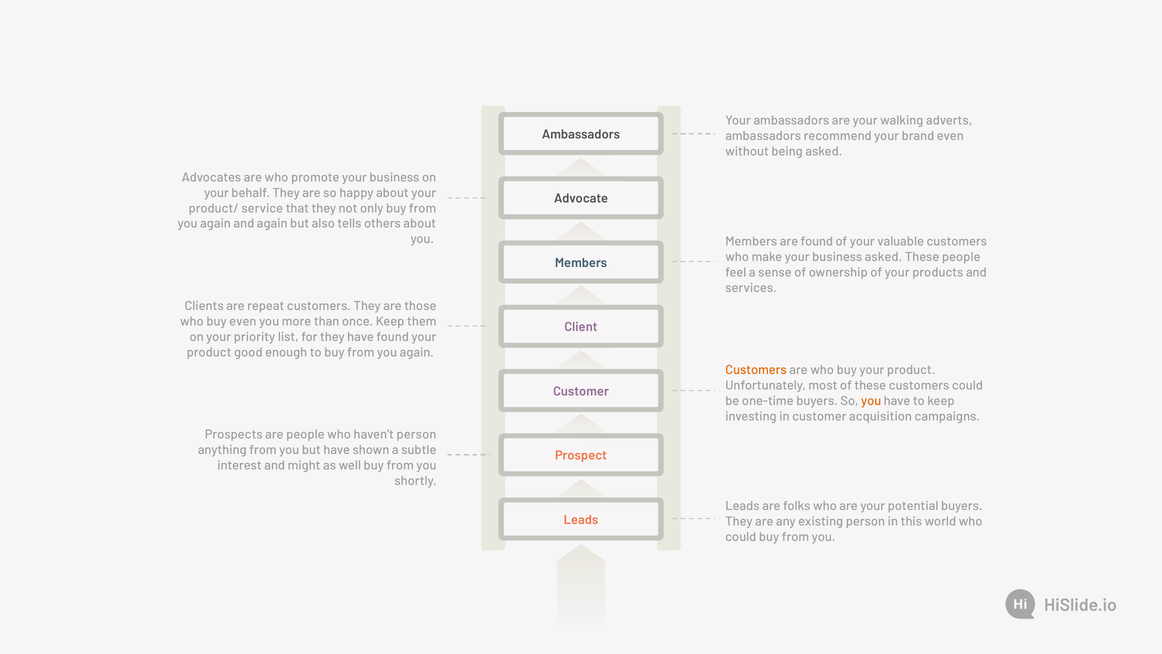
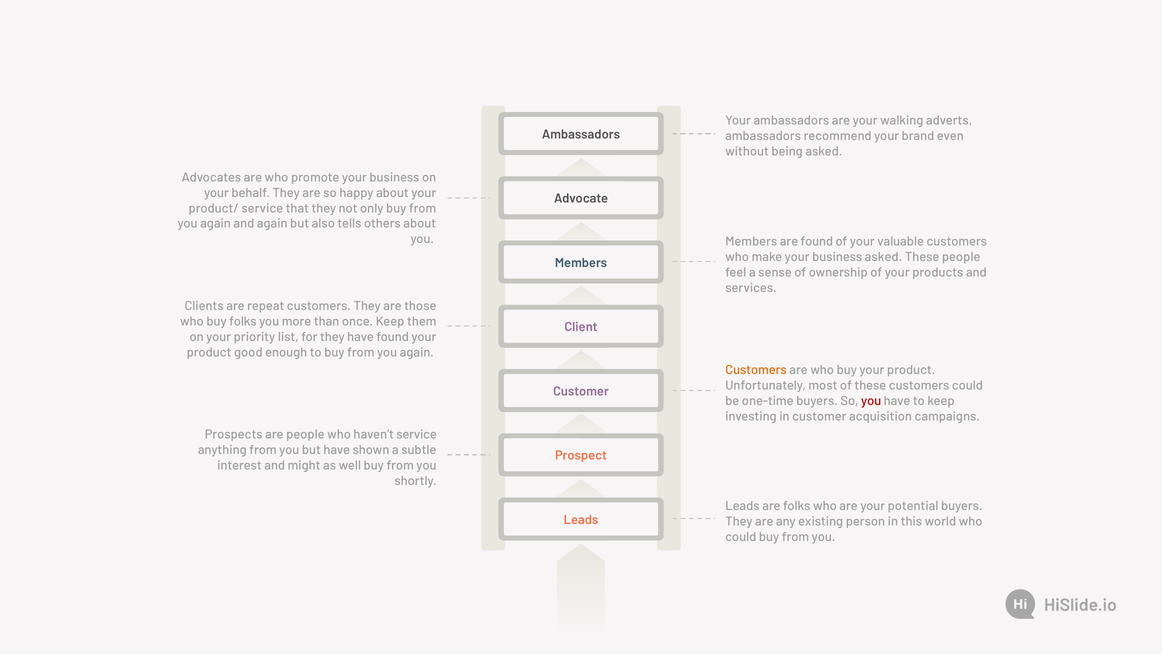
buy even: even -> folks
you at (871, 401) colour: orange -> red
haven’t person: person -> service
